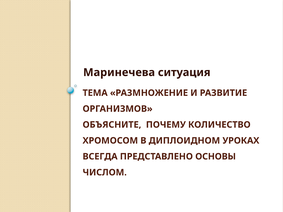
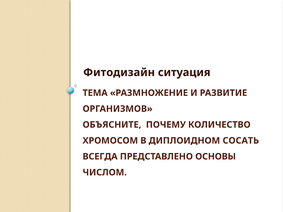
Маринечева: Маринечева -> Фитодизайн
УРОКАХ: УРОКАХ -> СОСАТЬ
